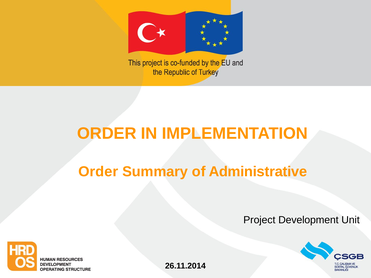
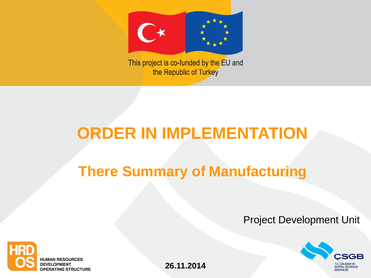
Order at (98, 172): Order -> There
Administrative: Administrative -> Manufacturing
